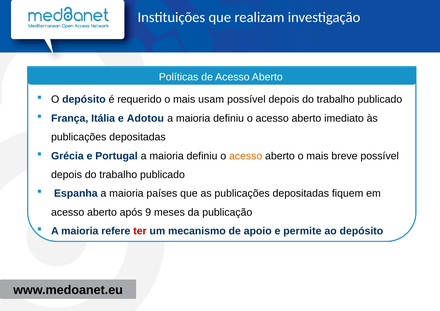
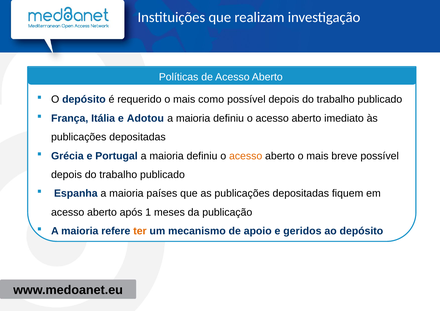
usam: usam -> como
9: 9 -> 1
ter colour: red -> orange
permite: permite -> geridos
